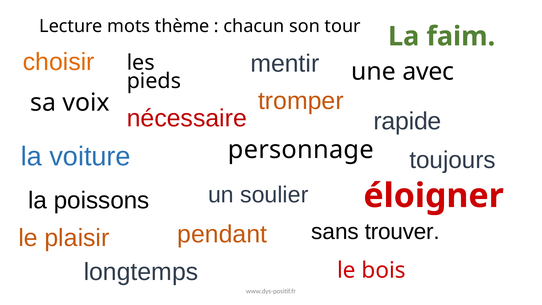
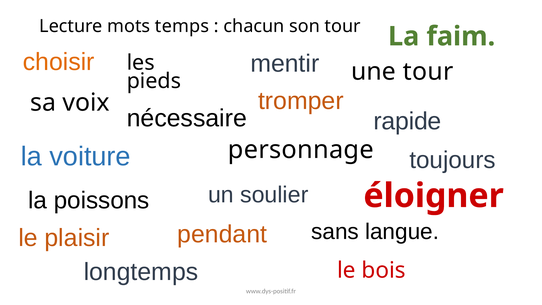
thème: thème -> temps
une avec: avec -> tour
nécessaire colour: red -> black
trouver: trouver -> langue
